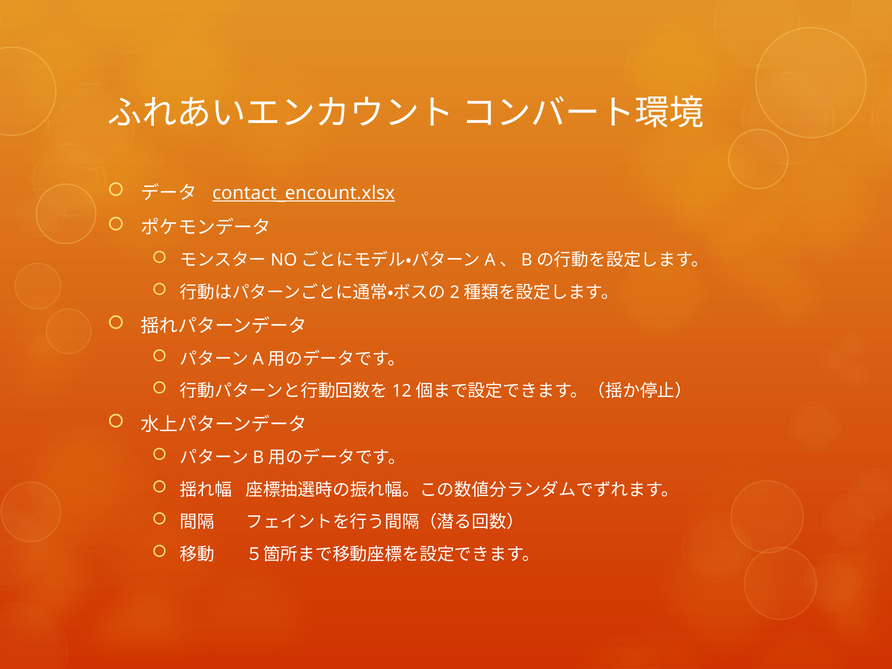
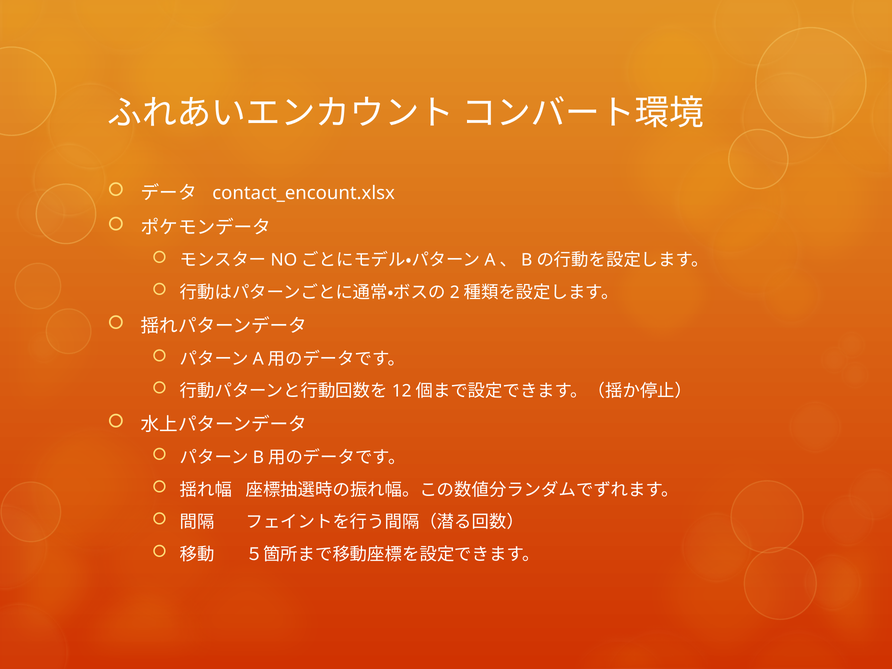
contact_encount.xlsx underline: present -> none
